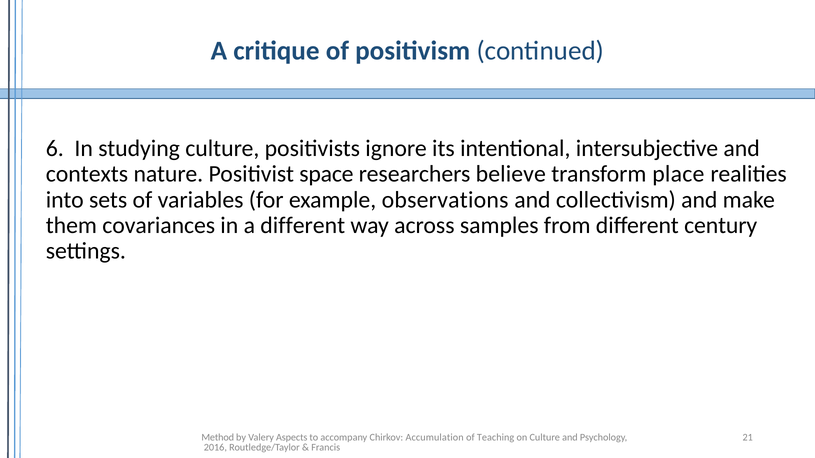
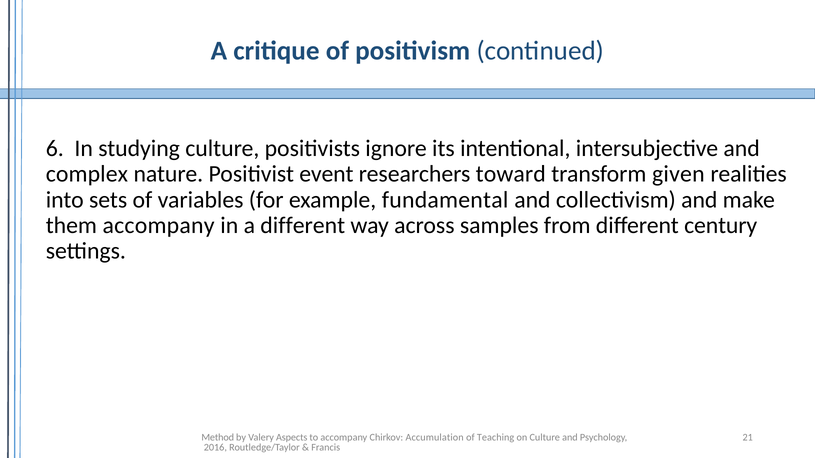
contexts: contexts -> complex
space: space -> event
believe: believe -> toward
place: place -> given
observations: observations -> fundamental
them covariances: covariances -> accompany
